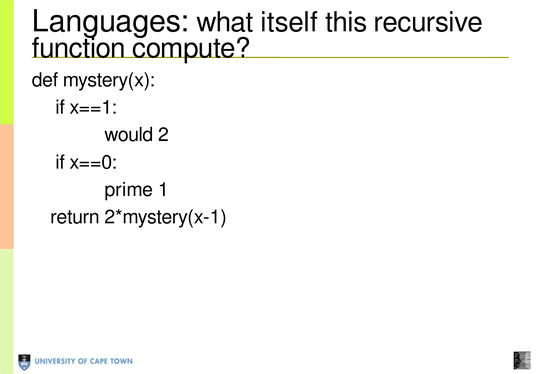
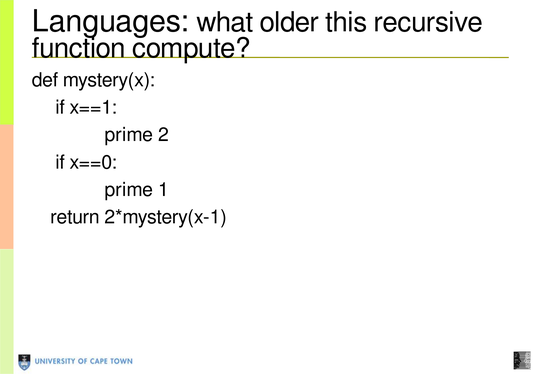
itself: itself -> older
would at (129, 135): would -> prime
